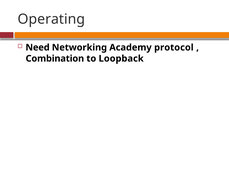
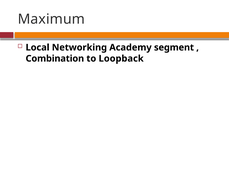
Operating: Operating -> Maximum
Need: Need -> Local
protocol: protocol -> segment
